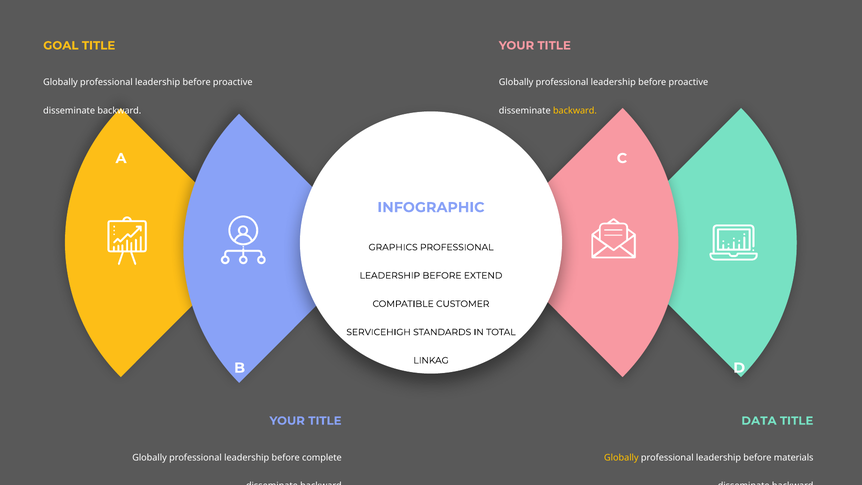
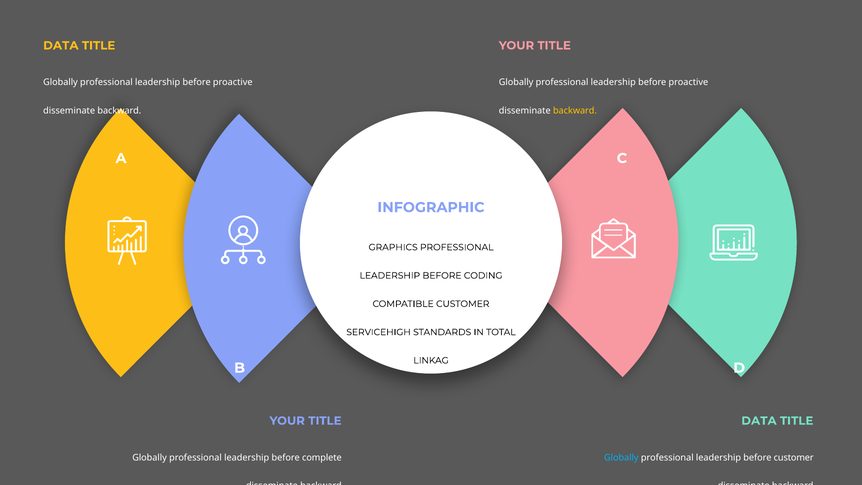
GOAL at (61, 46): GOAL -> DATA
EXTEND: EXTEND -> CODING
Globally at (621, 458) colour: yellow -> light blue
before materials: materials -> customer
